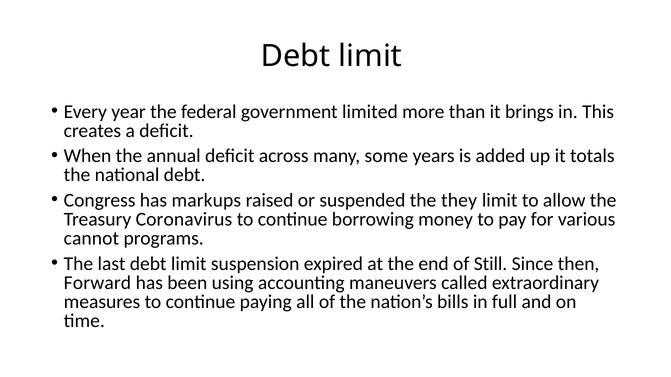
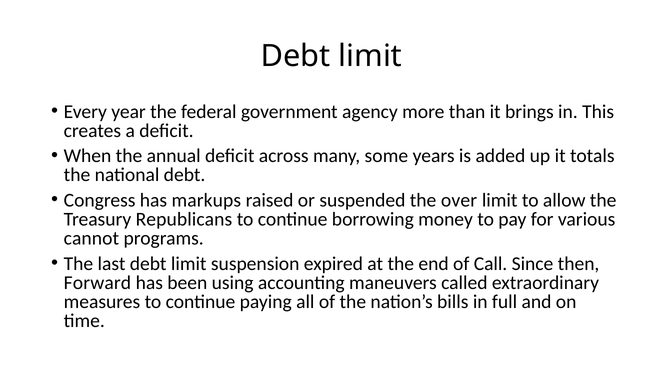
limited: limited -> agency
they: they -> over
Coronavirus: Coronavirus -> Republicans
Still: Still -> Call
